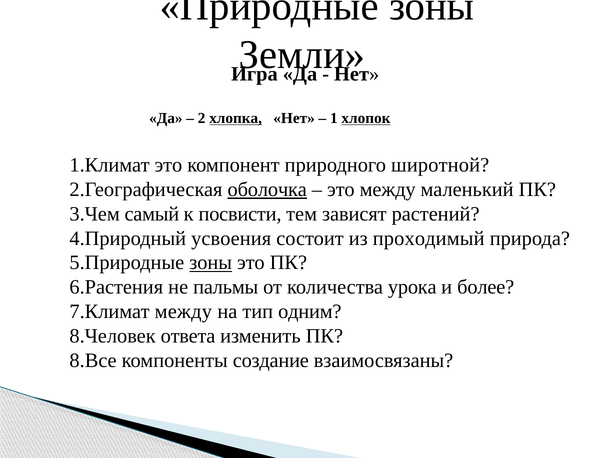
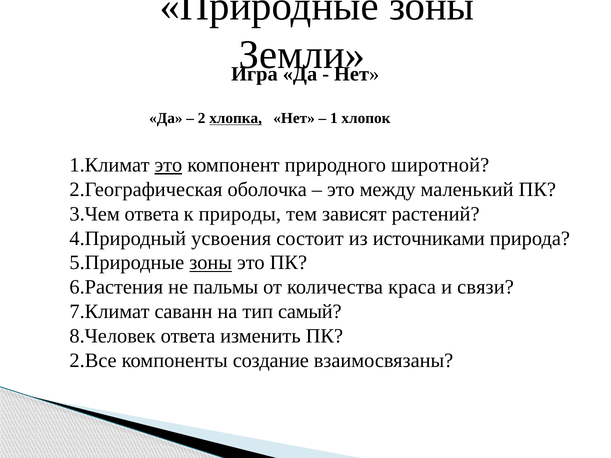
хлопок underline: present -> none
это at (168, 165) underline: none -> present
оболочка underline: present -> none
самый at (152, 214): самый -> ответа
посвисти: посвисти -> природы
проходимый: проходимый -> источниками
урока: урока -> краса
более: более -> связи
между at (183, 312): между -> саванн
одним: одним -> самый
8.Все: 8.Все -> 2.Все
